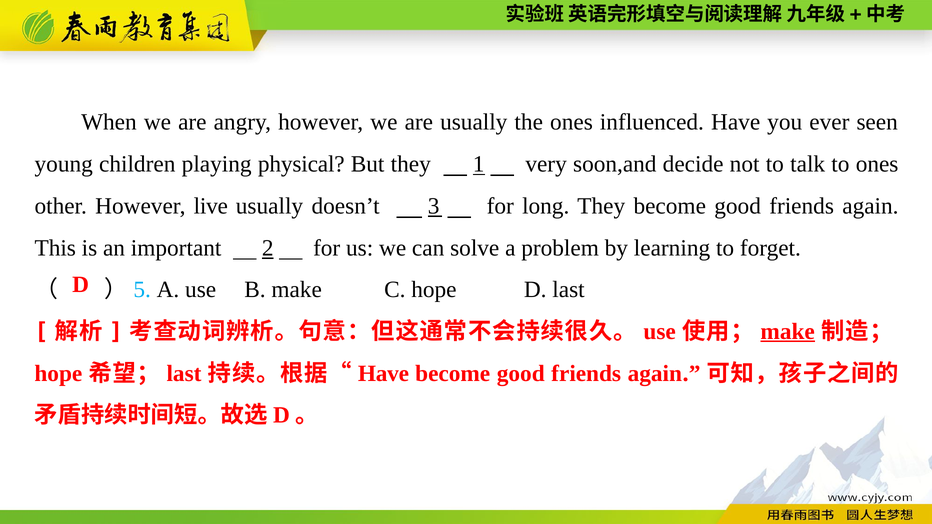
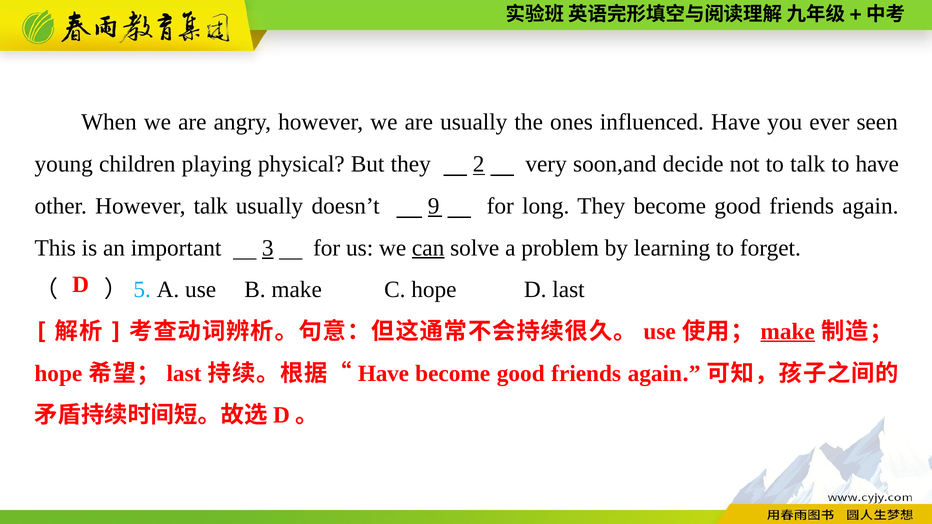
1: 1 -> 2
to ones: ones -> have
However live: live -> talk
3: 3 -> 9
2: 2 -> 3
can underline: none -> present
